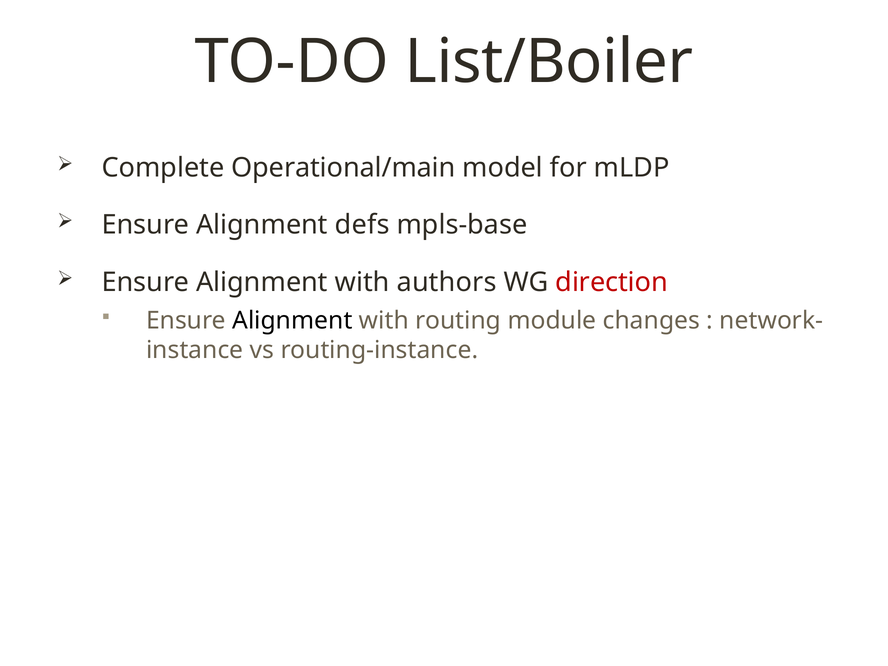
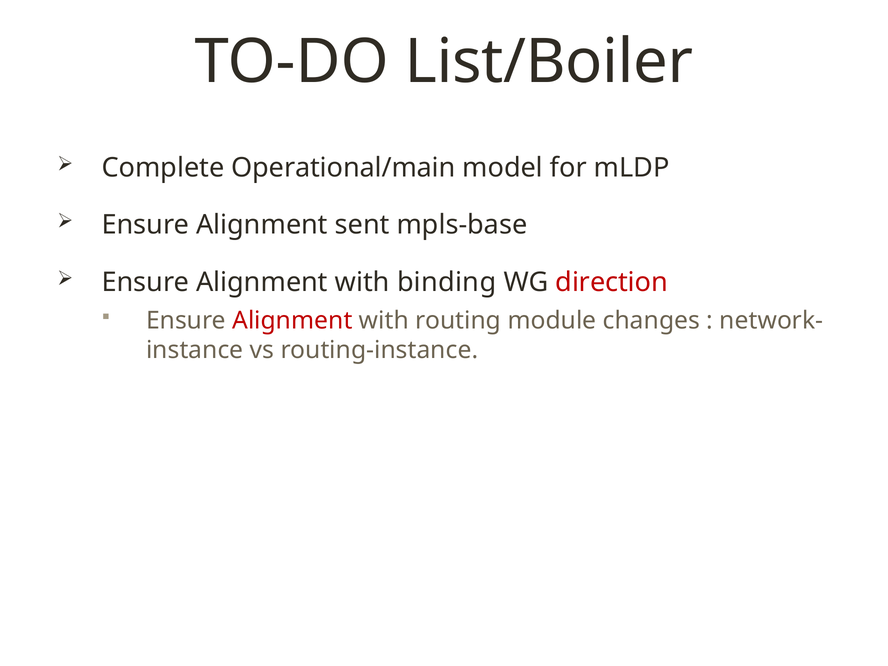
defs: defs -> sent
authors: authors -> binding
Alignment at (292, 321) colour: black -> red
